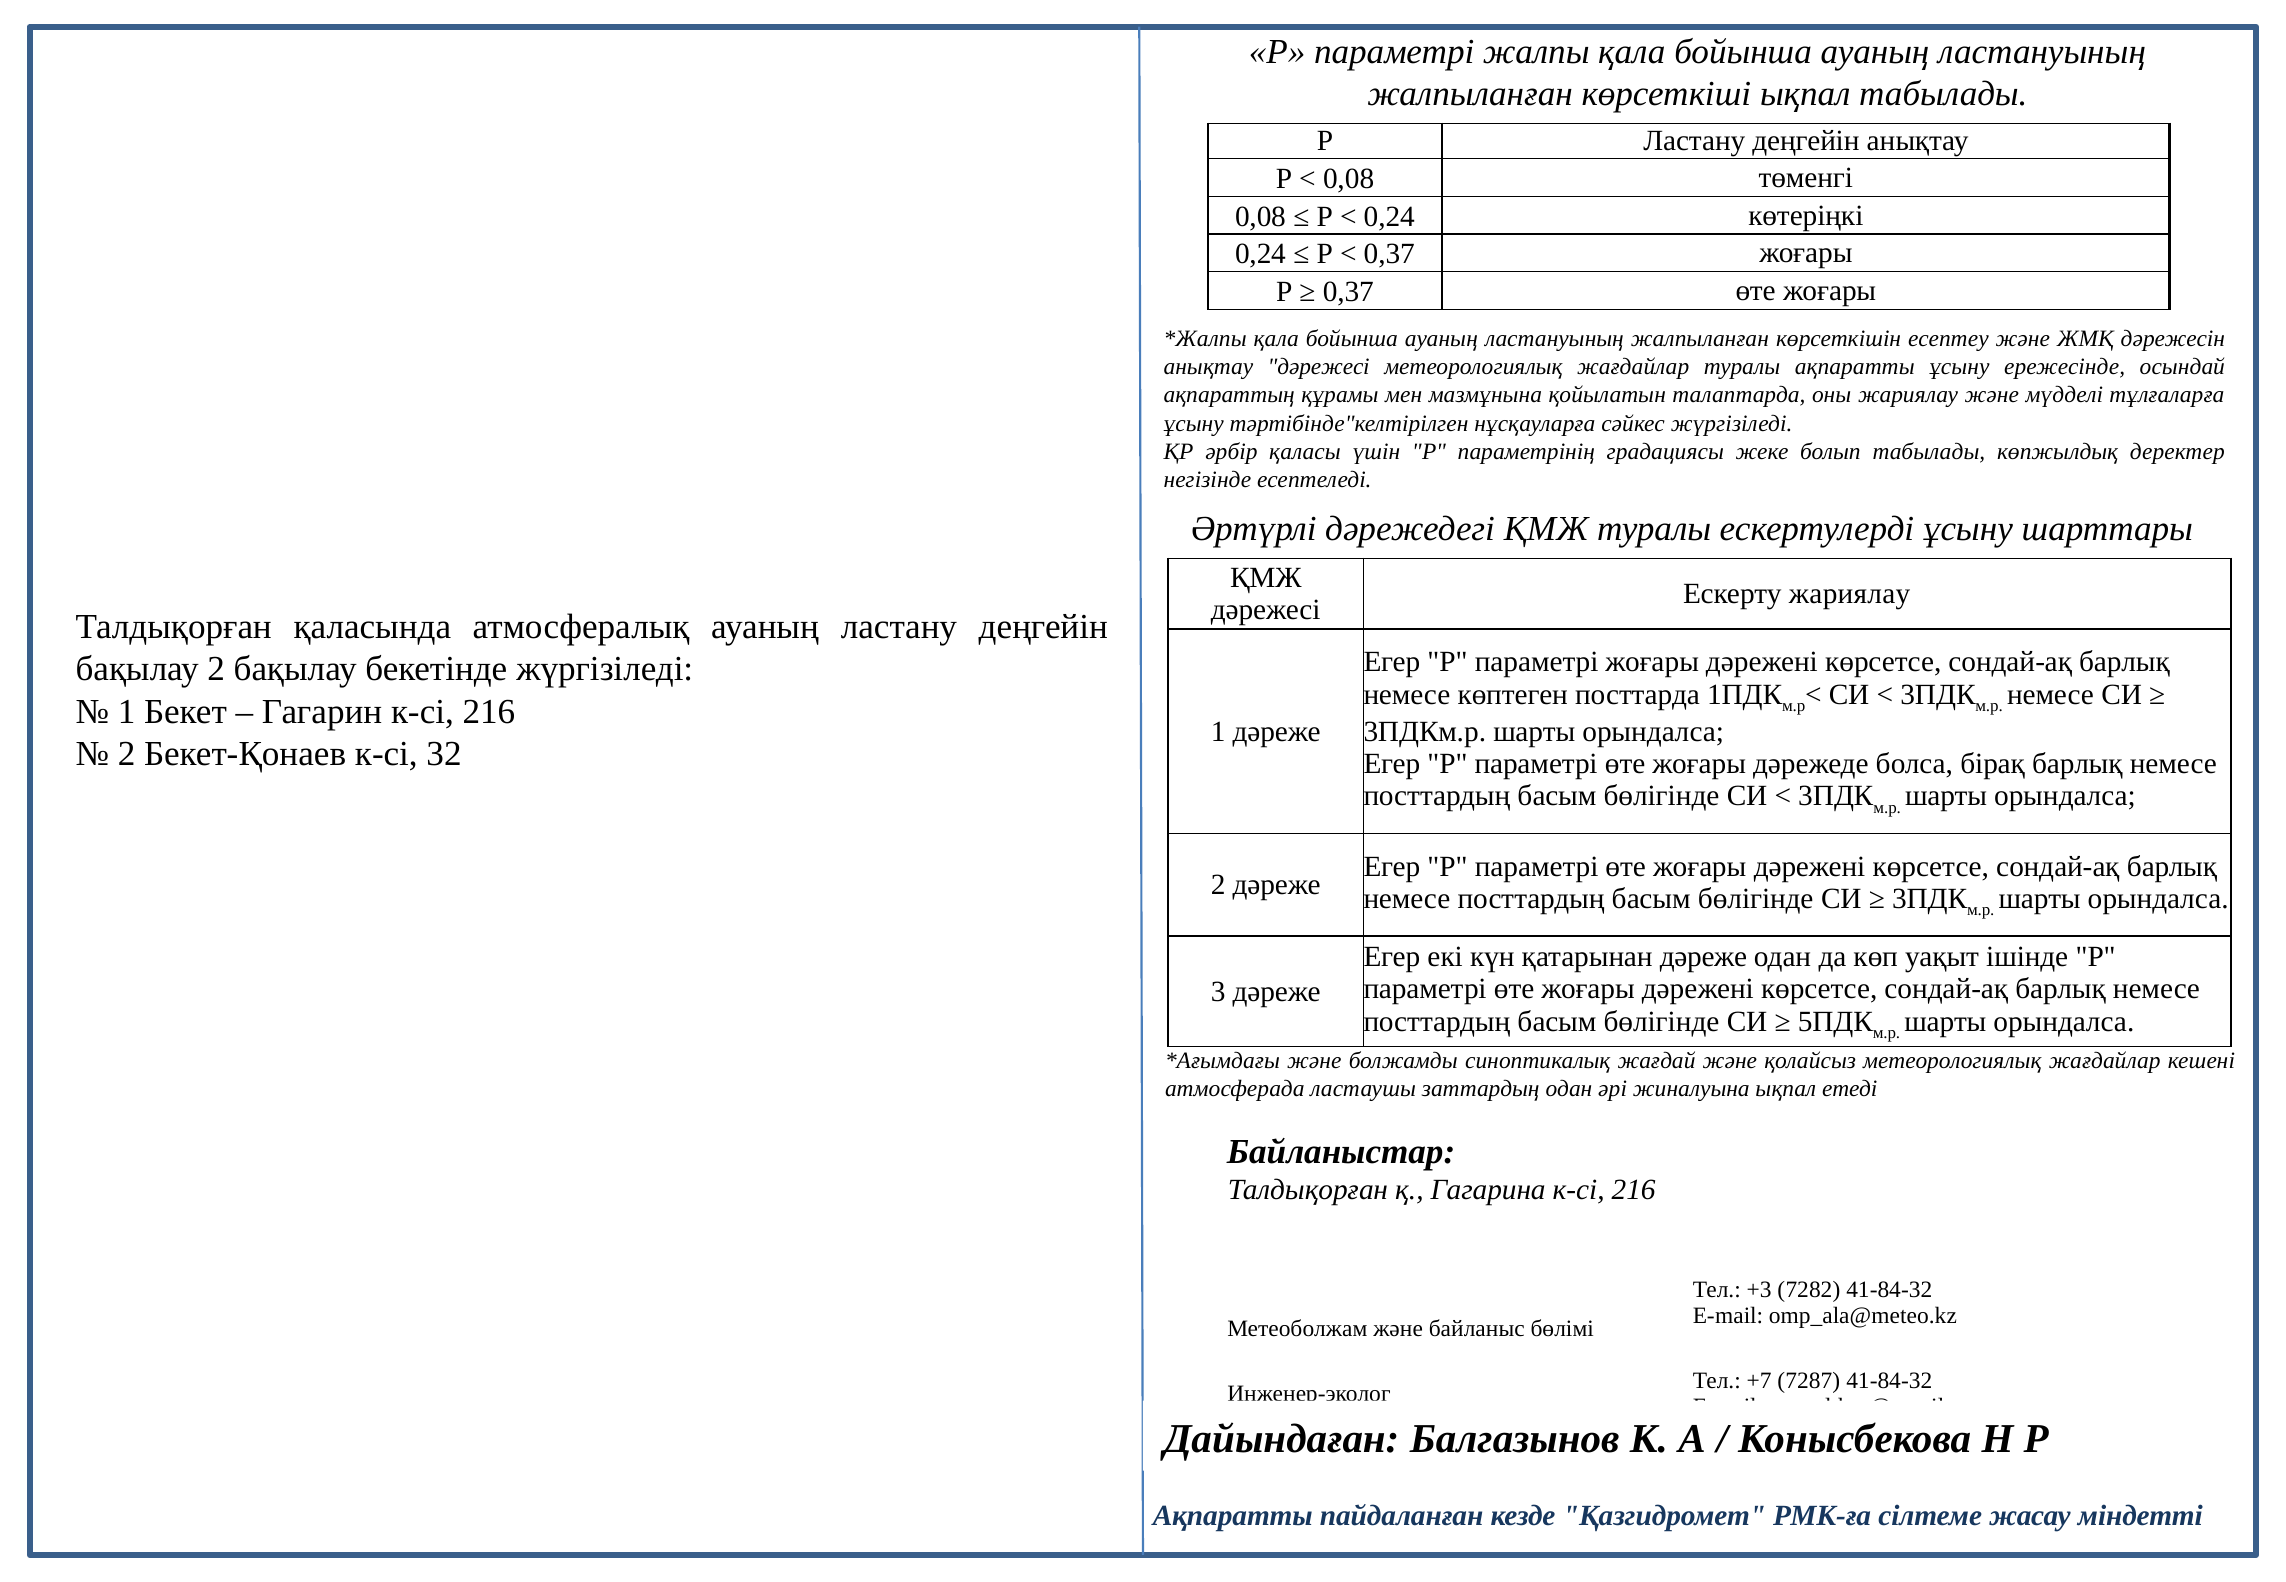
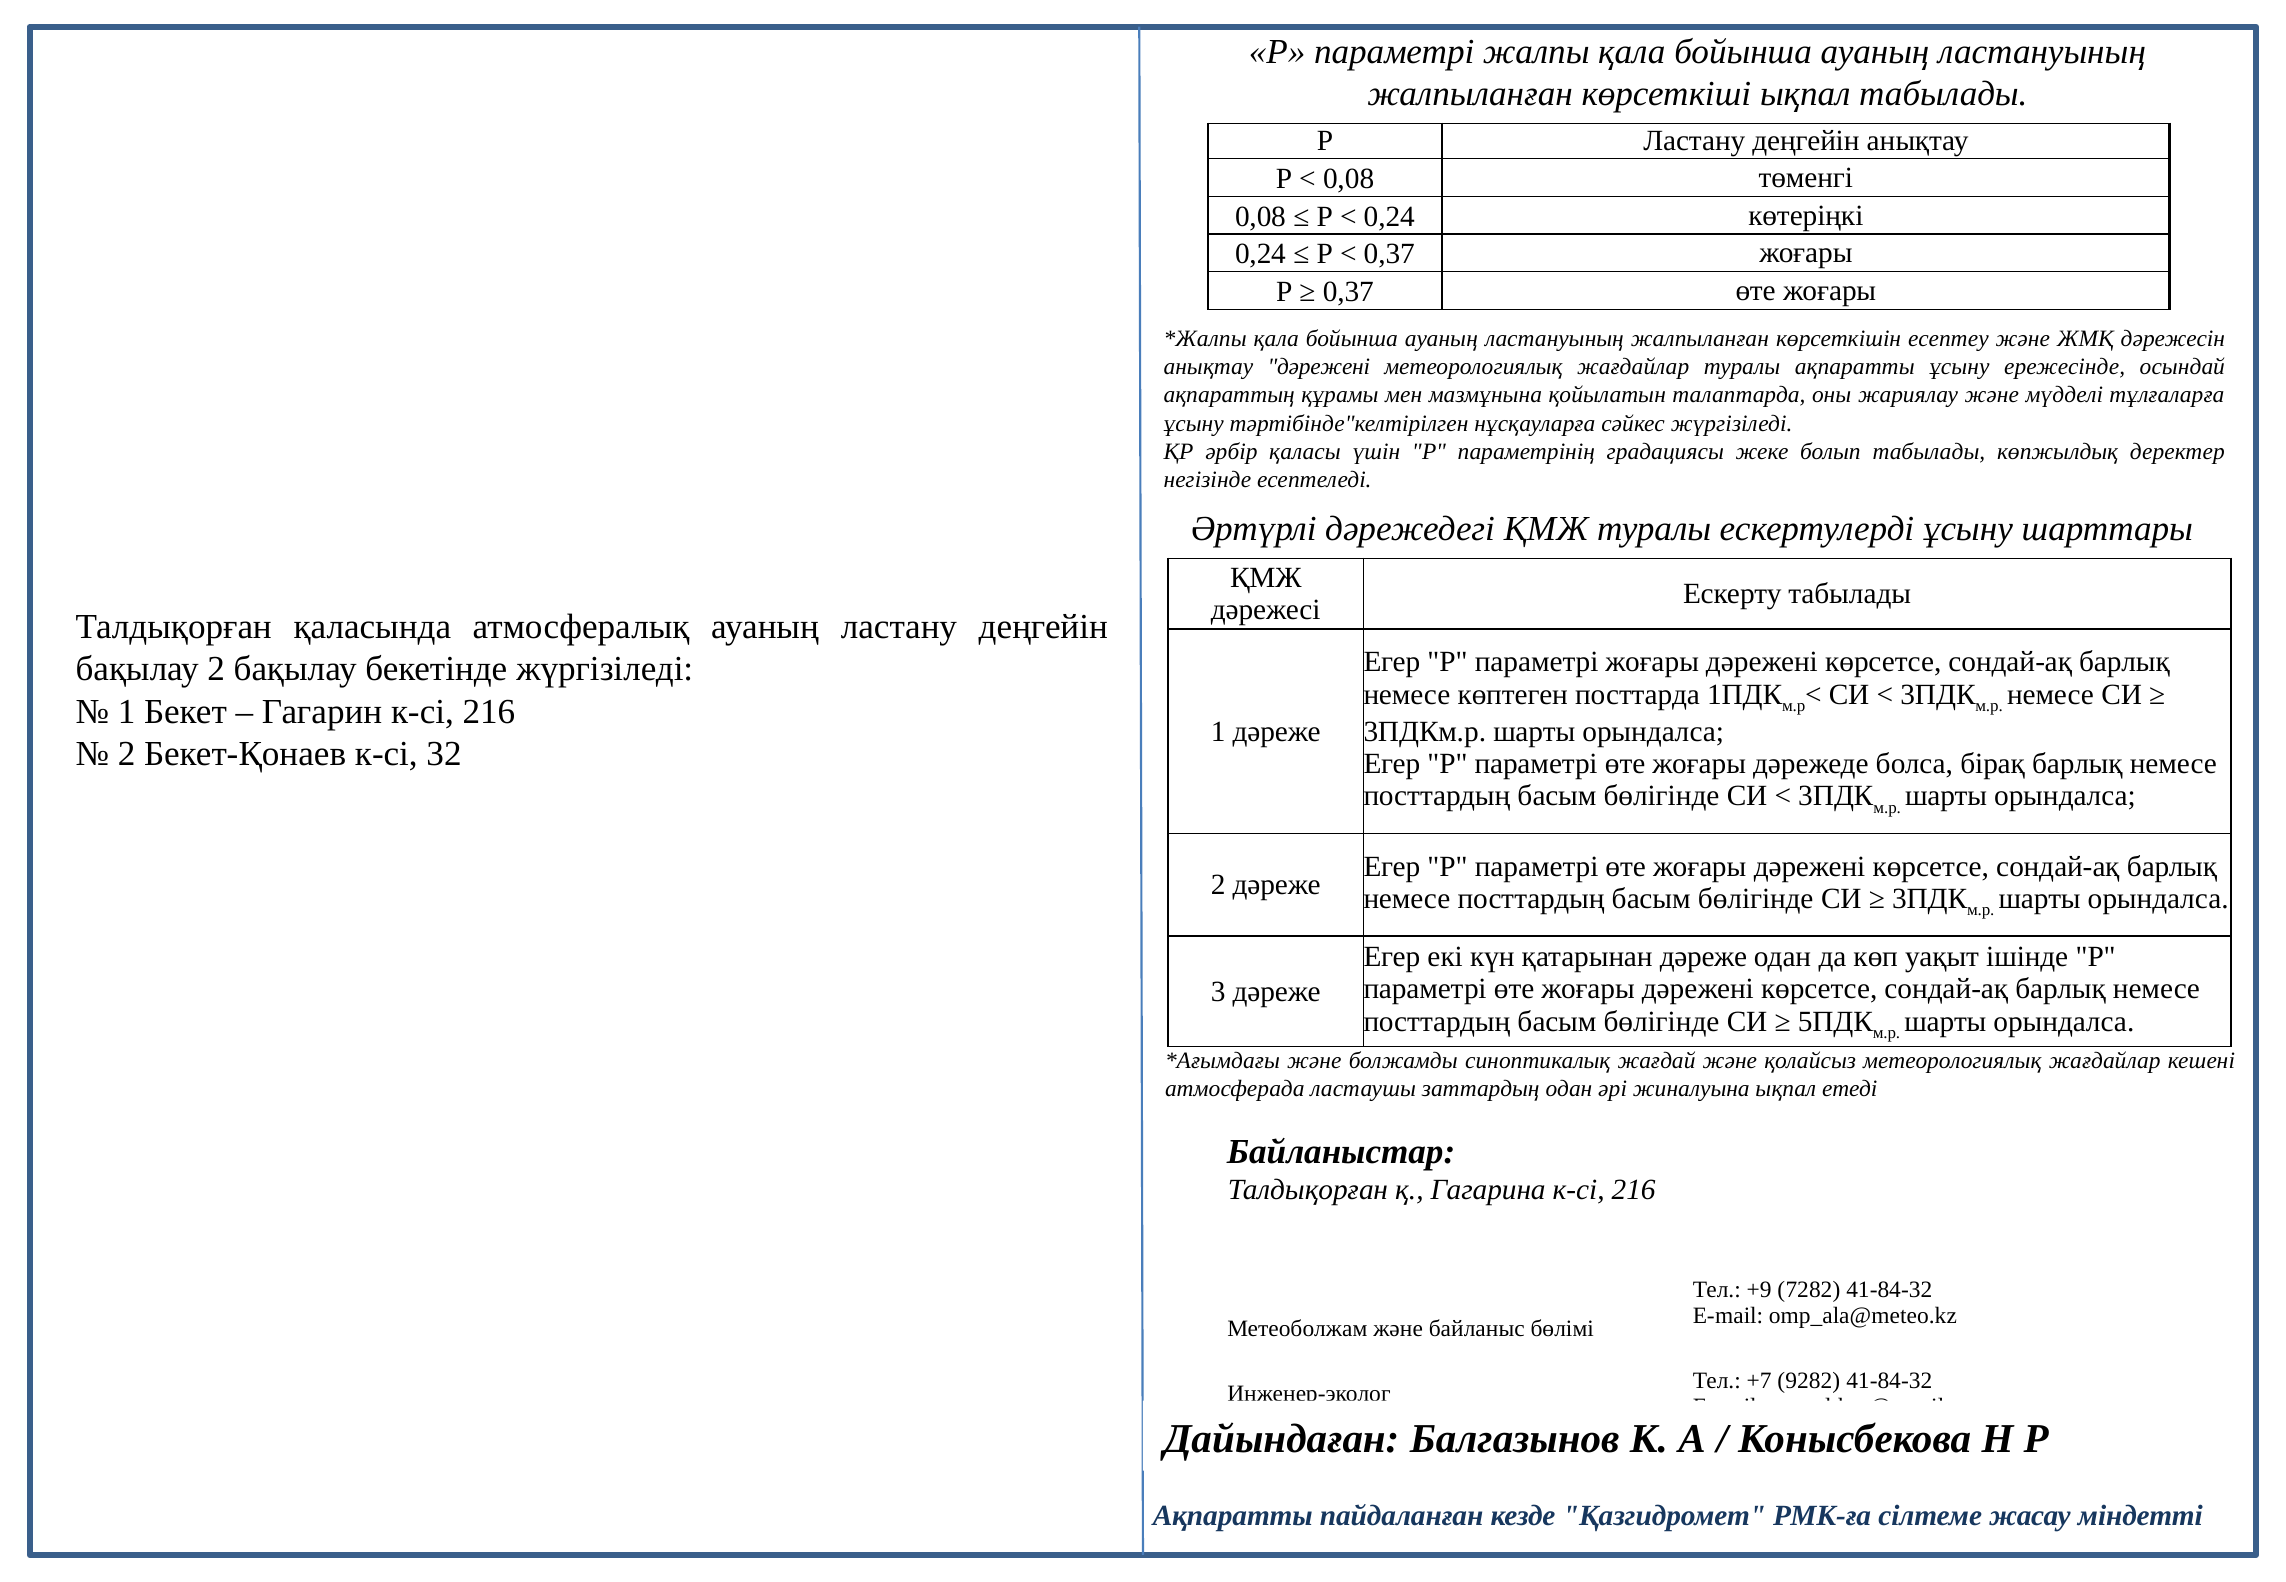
анықтау дәрежесі: дәрежесі -> дәрежені
Ескерту жариялау: жариялау -> табылады
+3: +3 -> +9
7287: 7287 -> 9282
